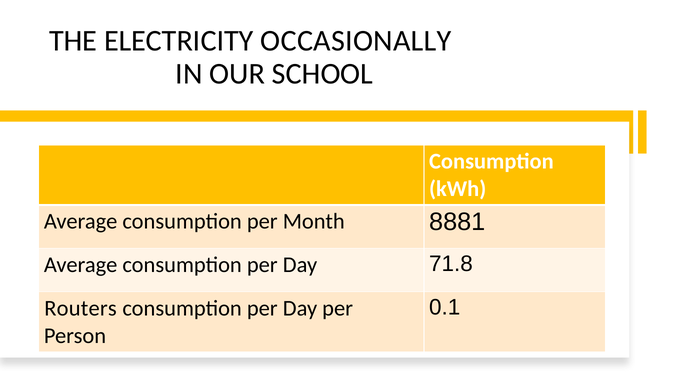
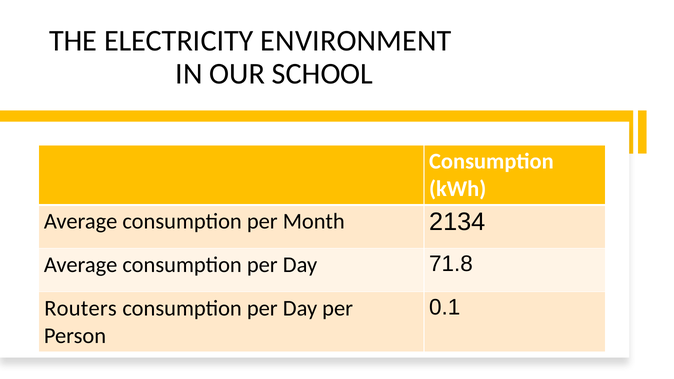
OCCASIONALLY: OCCASIONALLY -> ENVIRONMENT
8881: 8881 -> 2134
